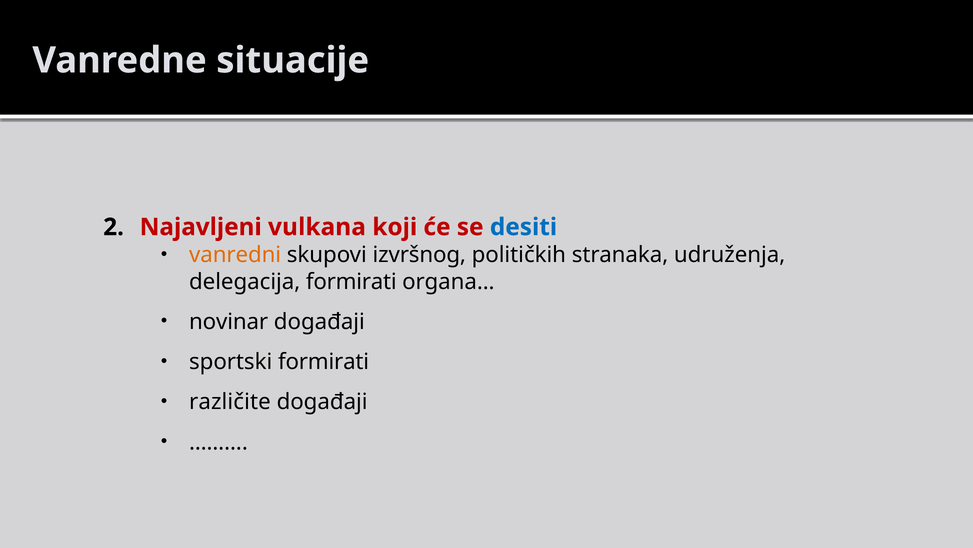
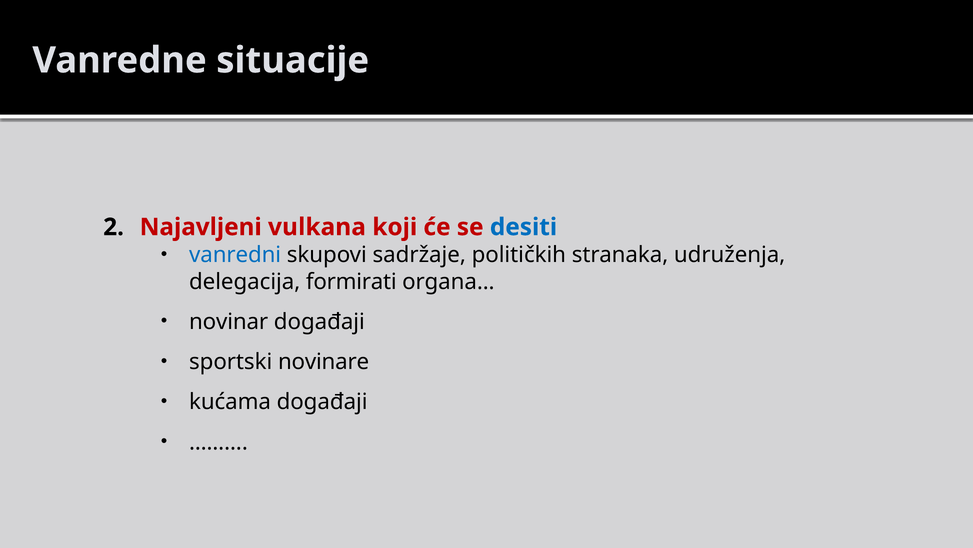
vanredni colour: orange -> blue
izvršnog: izvršnog -> sadržaje
sportski formirati: formirati -> novinare
različite: različite -> kućama
